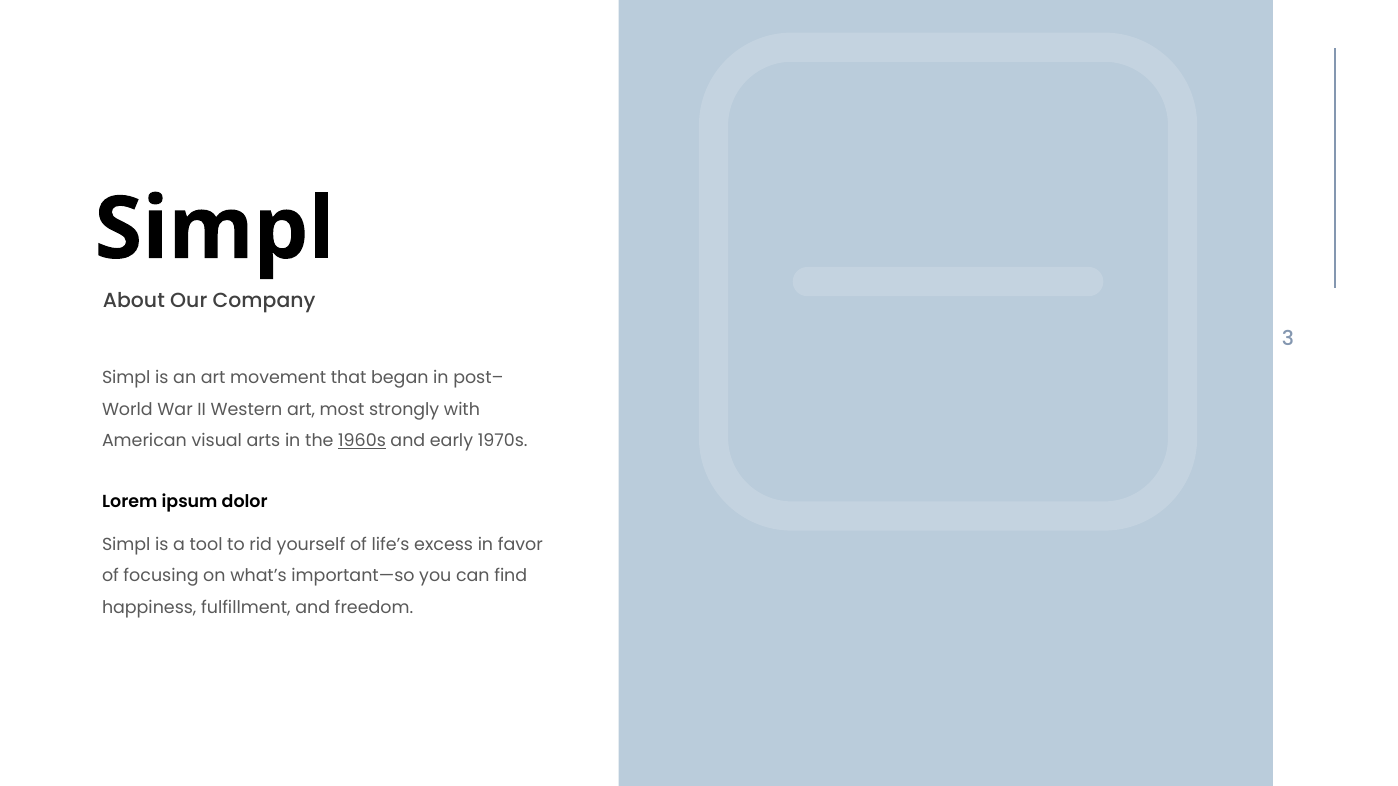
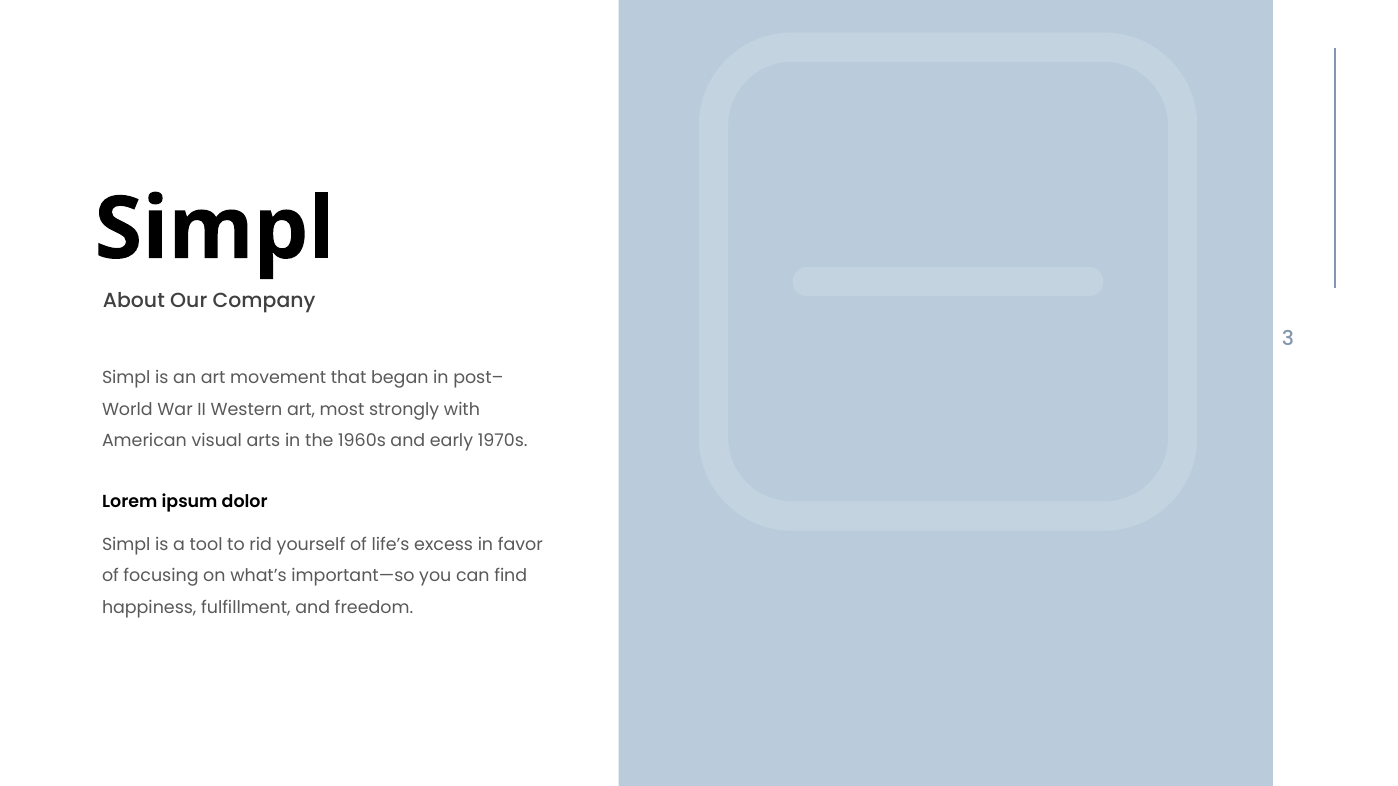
1960s underline: present -> none
